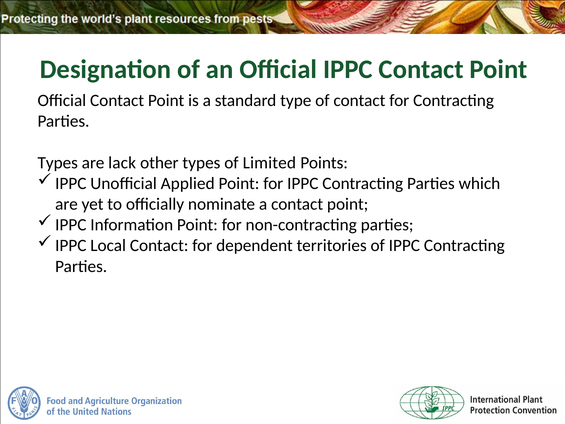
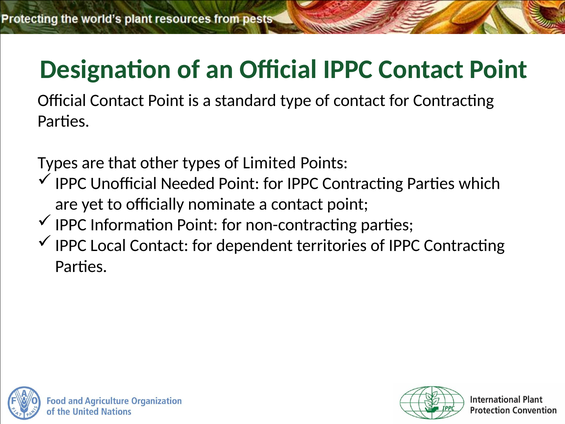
lack: lack -> that
Applied: Applied -> Needed
